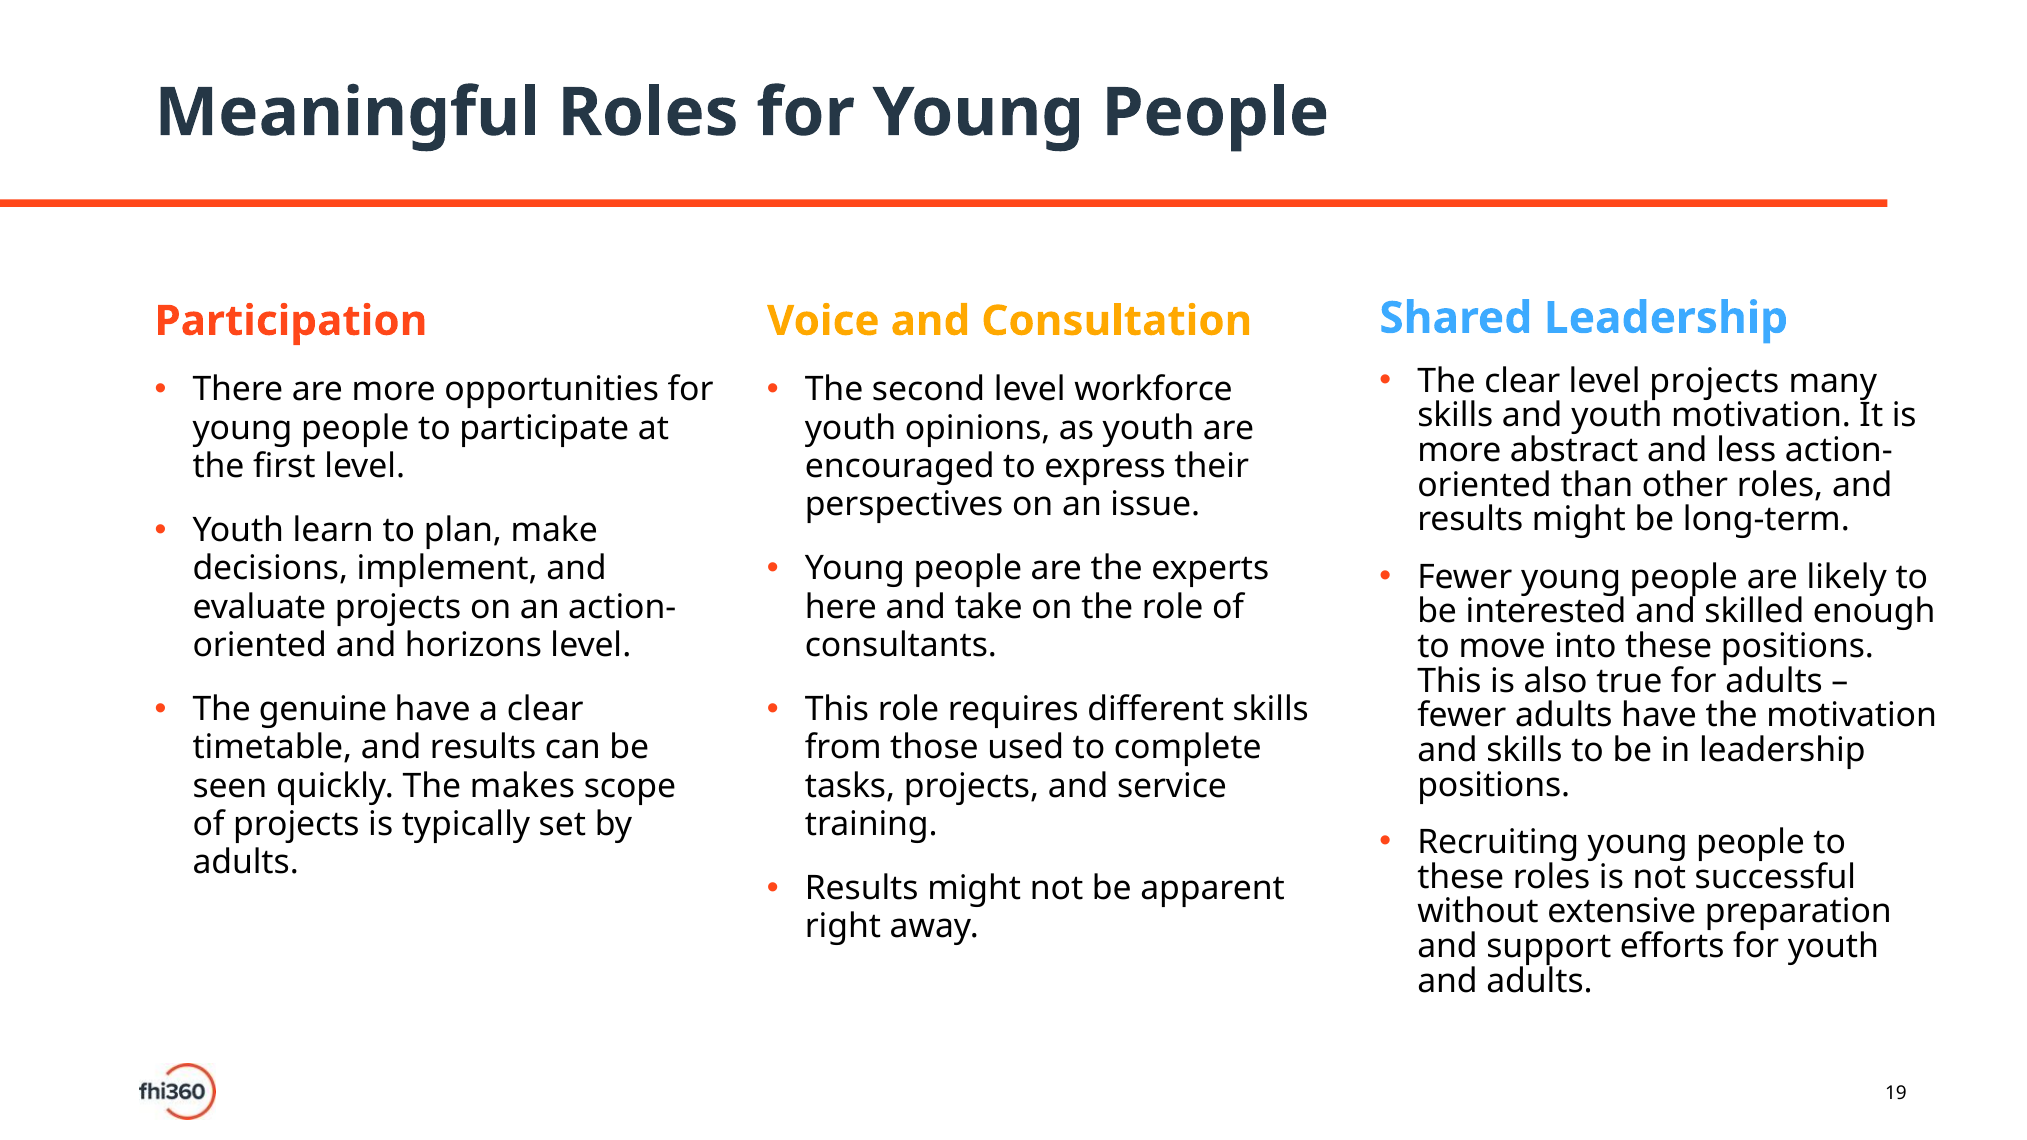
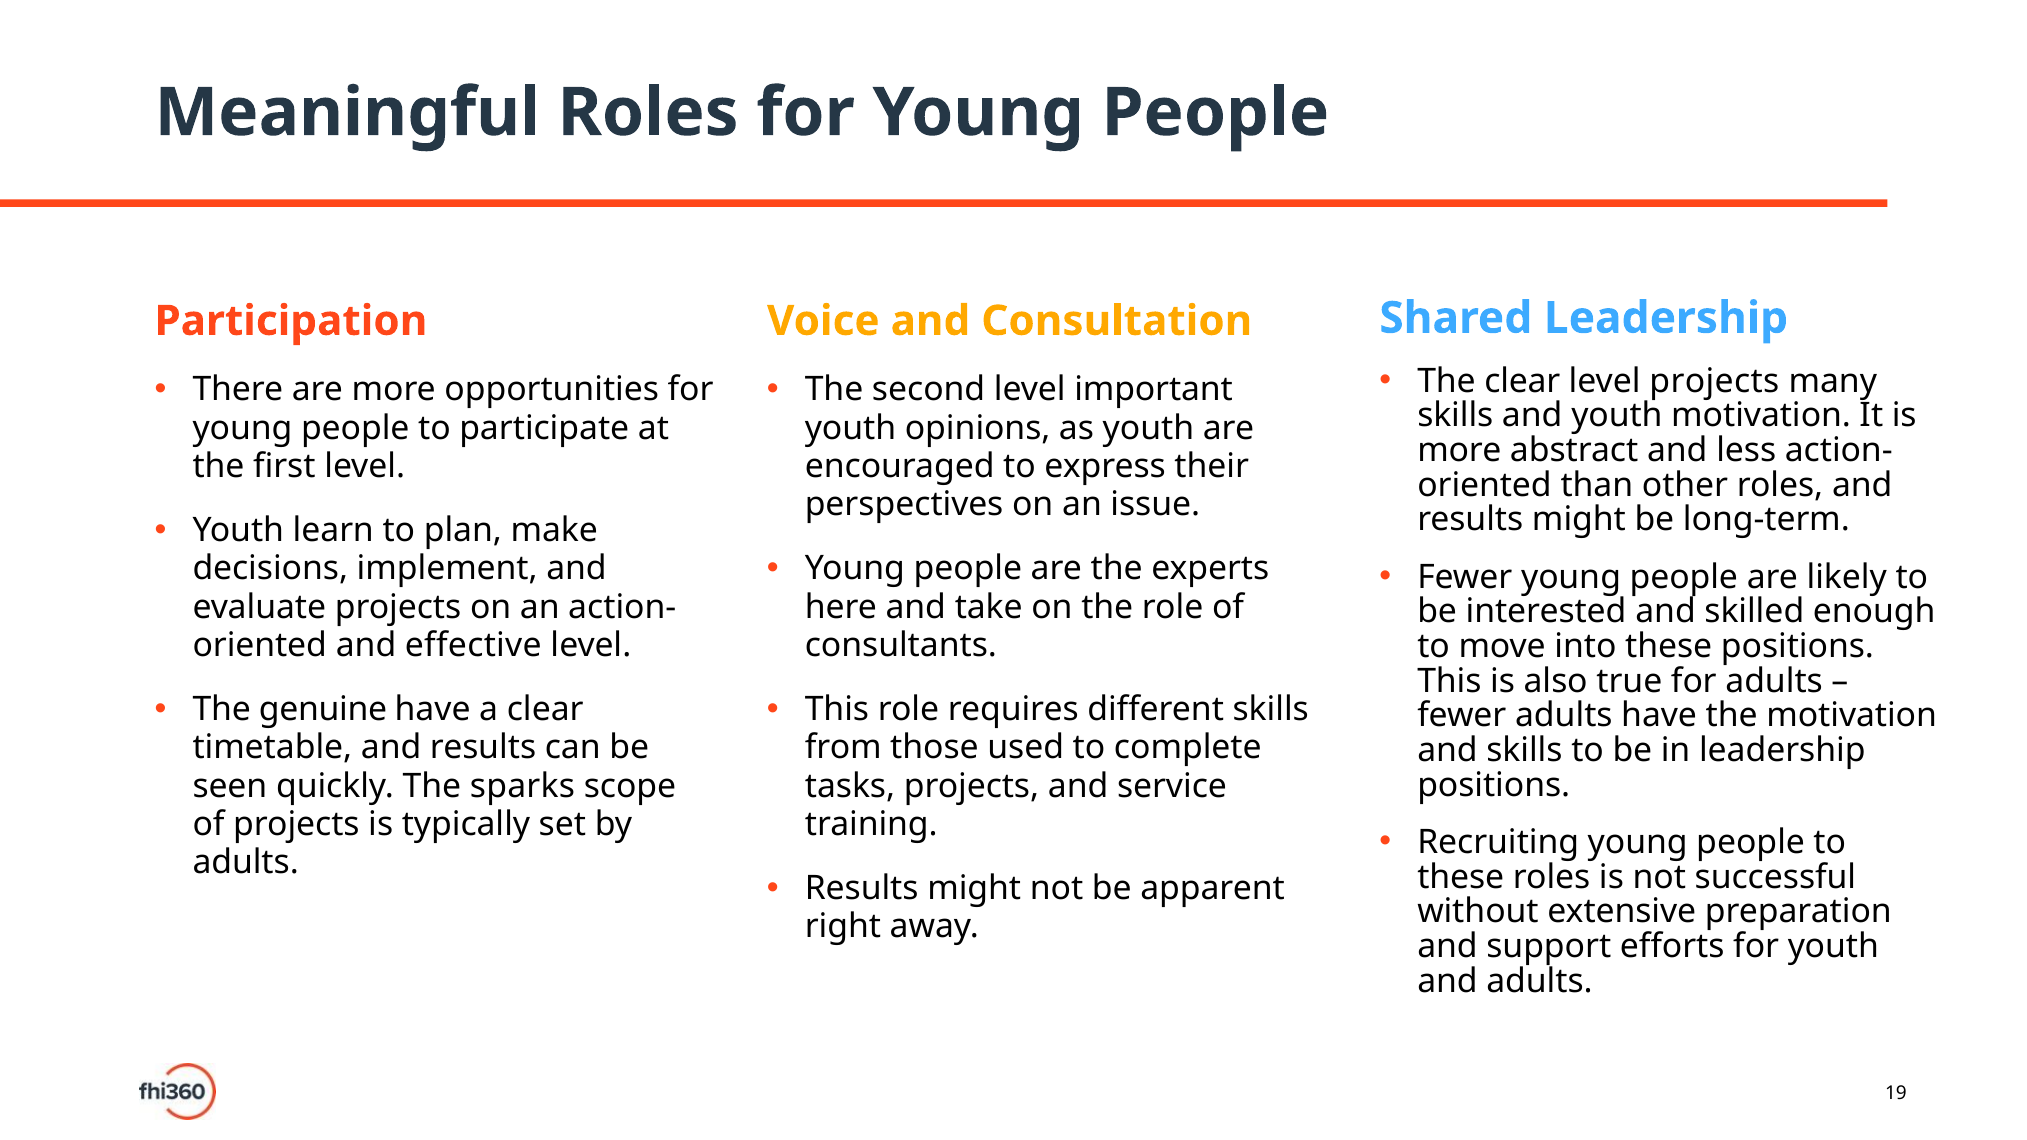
workforce: workforce -> important
horizons: horizons -> effective
makes: makes -> sparks
